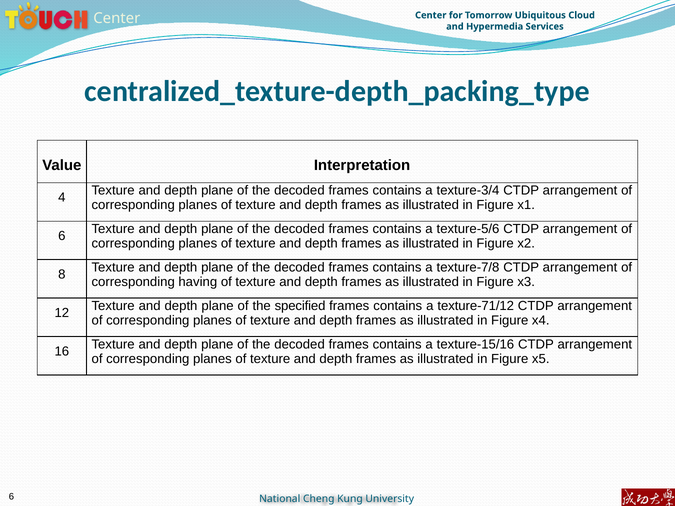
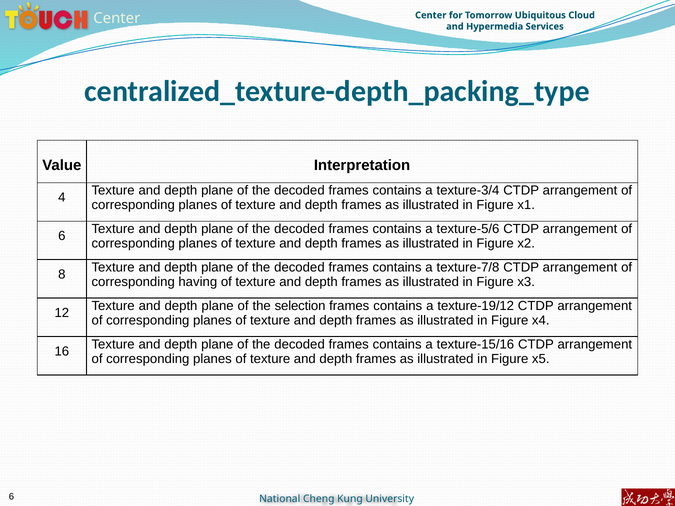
specified: specified -> selection
texture-71/12: texture-71/12 -> texture-19/12
